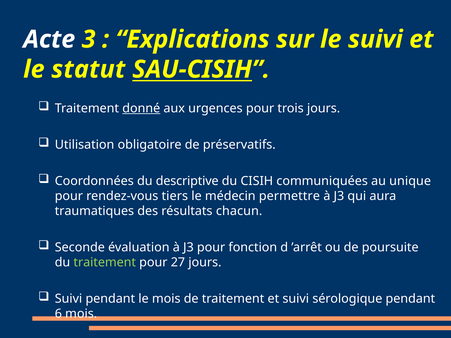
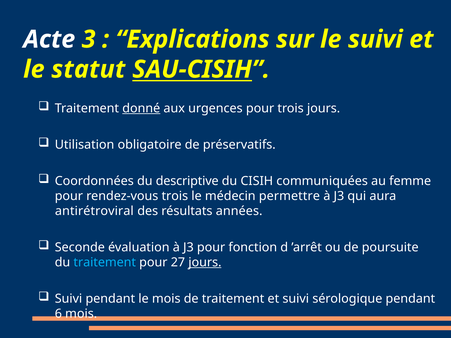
unique: unique -> femme
rendez-vous tiers: tiers -> trois
traumatiques: traumatiques -> antirétroviral
chacun: chacun -> années
traitement at (105, 263) colour: light green -> light blue
jours at (205, 263) underline: none -> present
